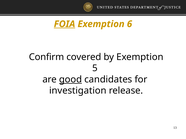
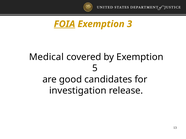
6: 6 -> 3
Confirm: Confirm -> Medical
good underline: present -> none
